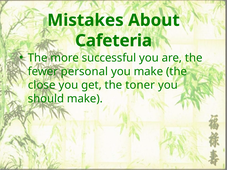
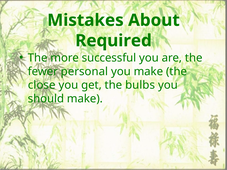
Cafeteria: Cafeteria -> Required
toner: toner -> bulbs
